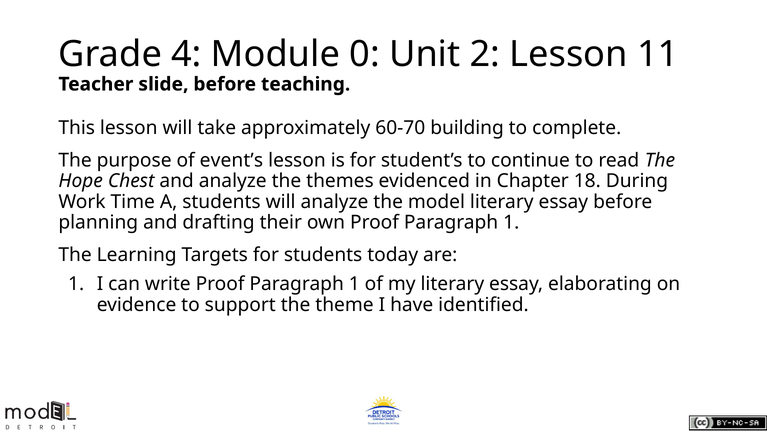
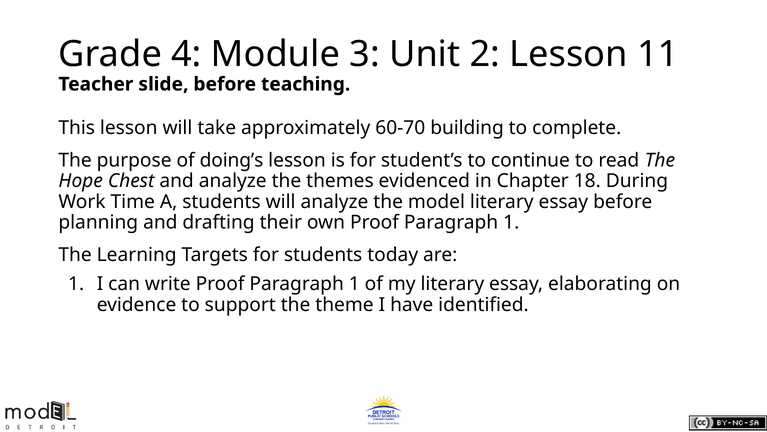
0: 0 -> 3
event’s: event’s -> doing’s
